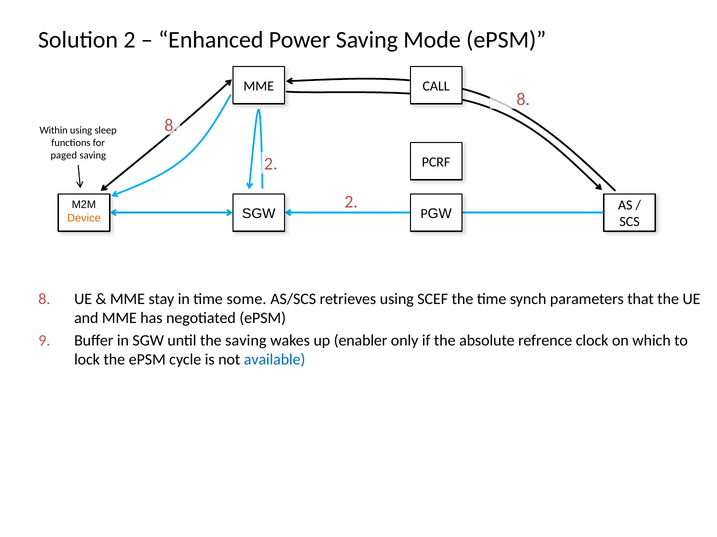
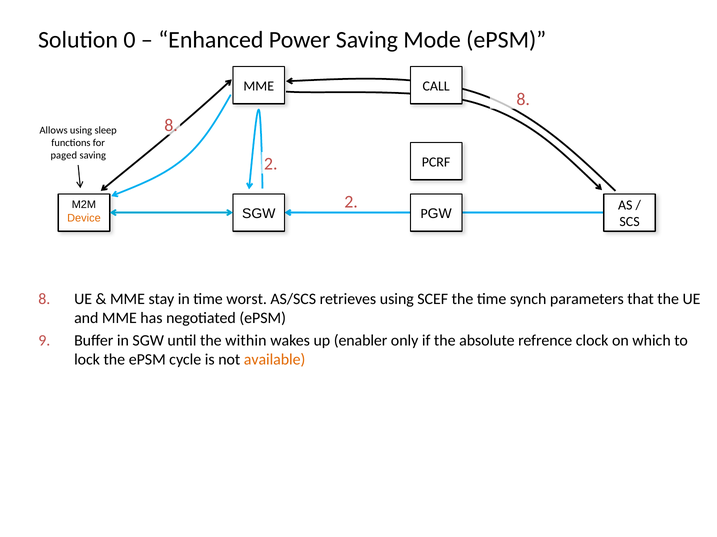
Solution 2: 2 -> 0
Within: Within -> Allows
some: some -> worst
the saving: saving -> within
available colour: blue -> orange
